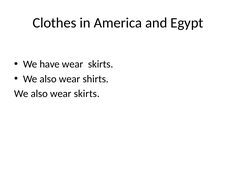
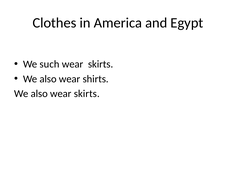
have: have -> such
